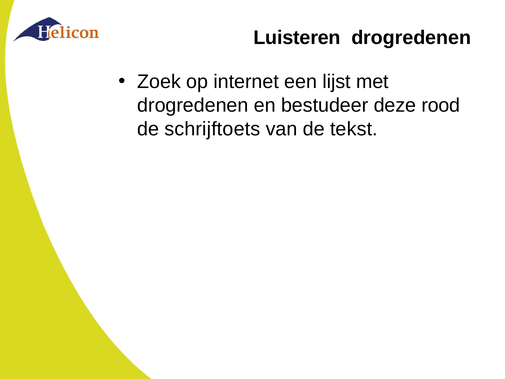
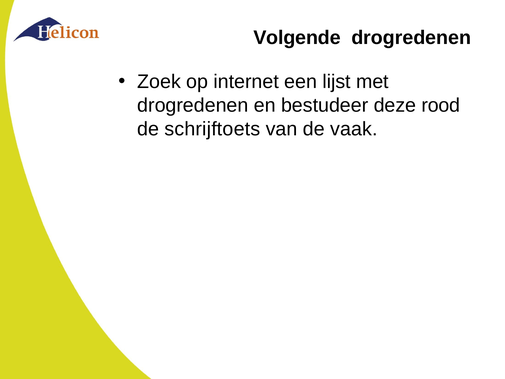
Luisteren: Luisteren -> Volgende
tekst: tekst -> vaak
